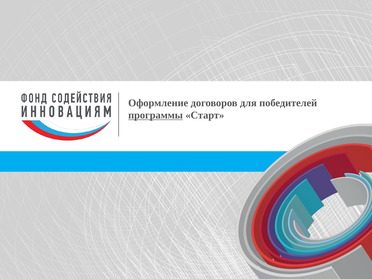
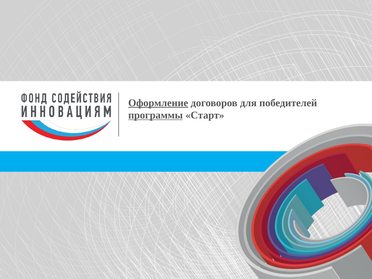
Оформление underline: none -> present
